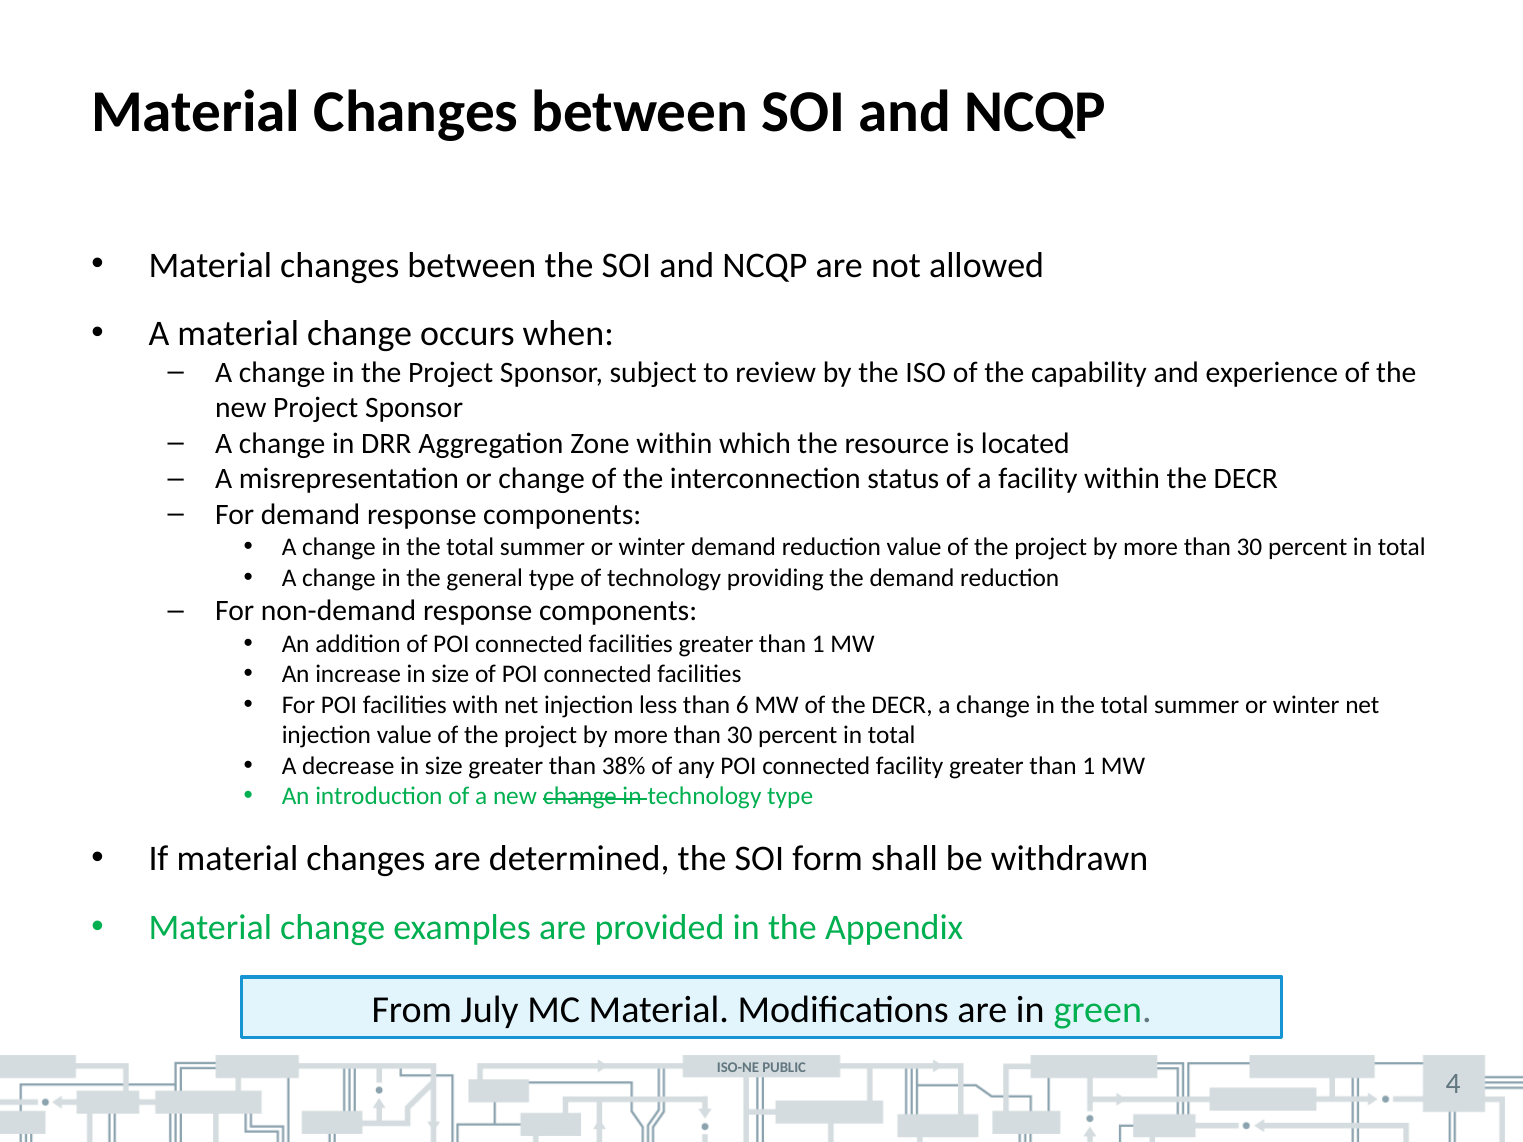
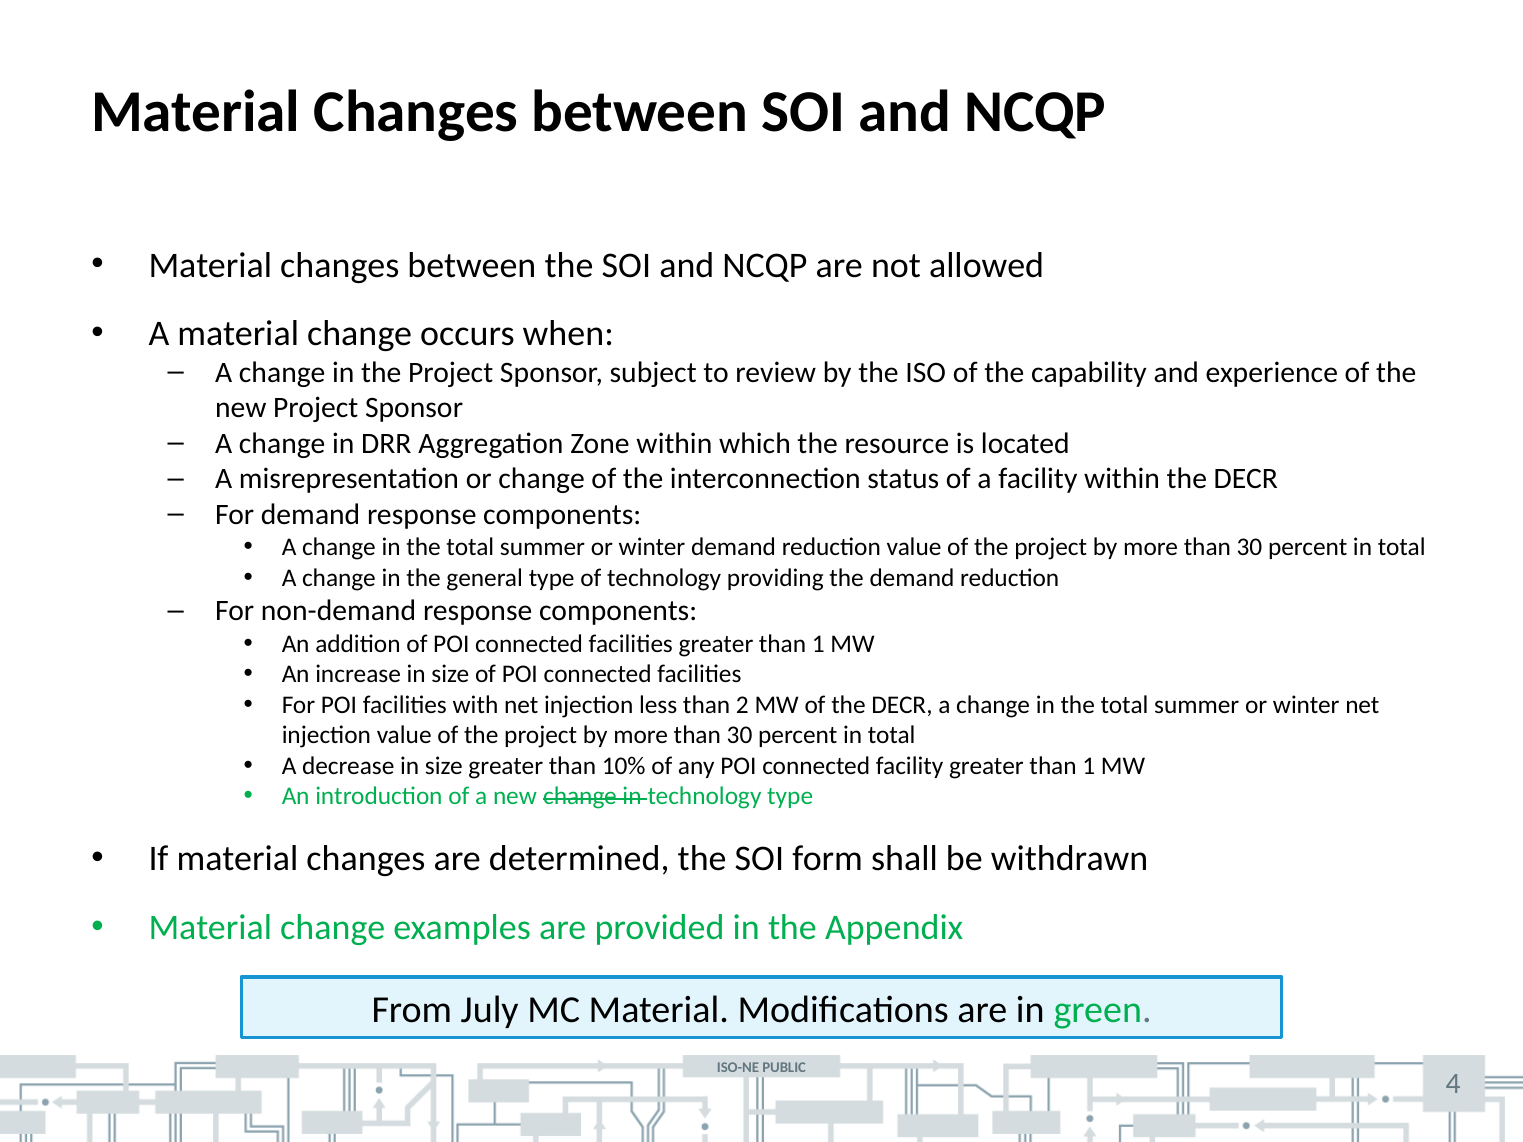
6: 6 -> 2
38%: 38% -> 10%
